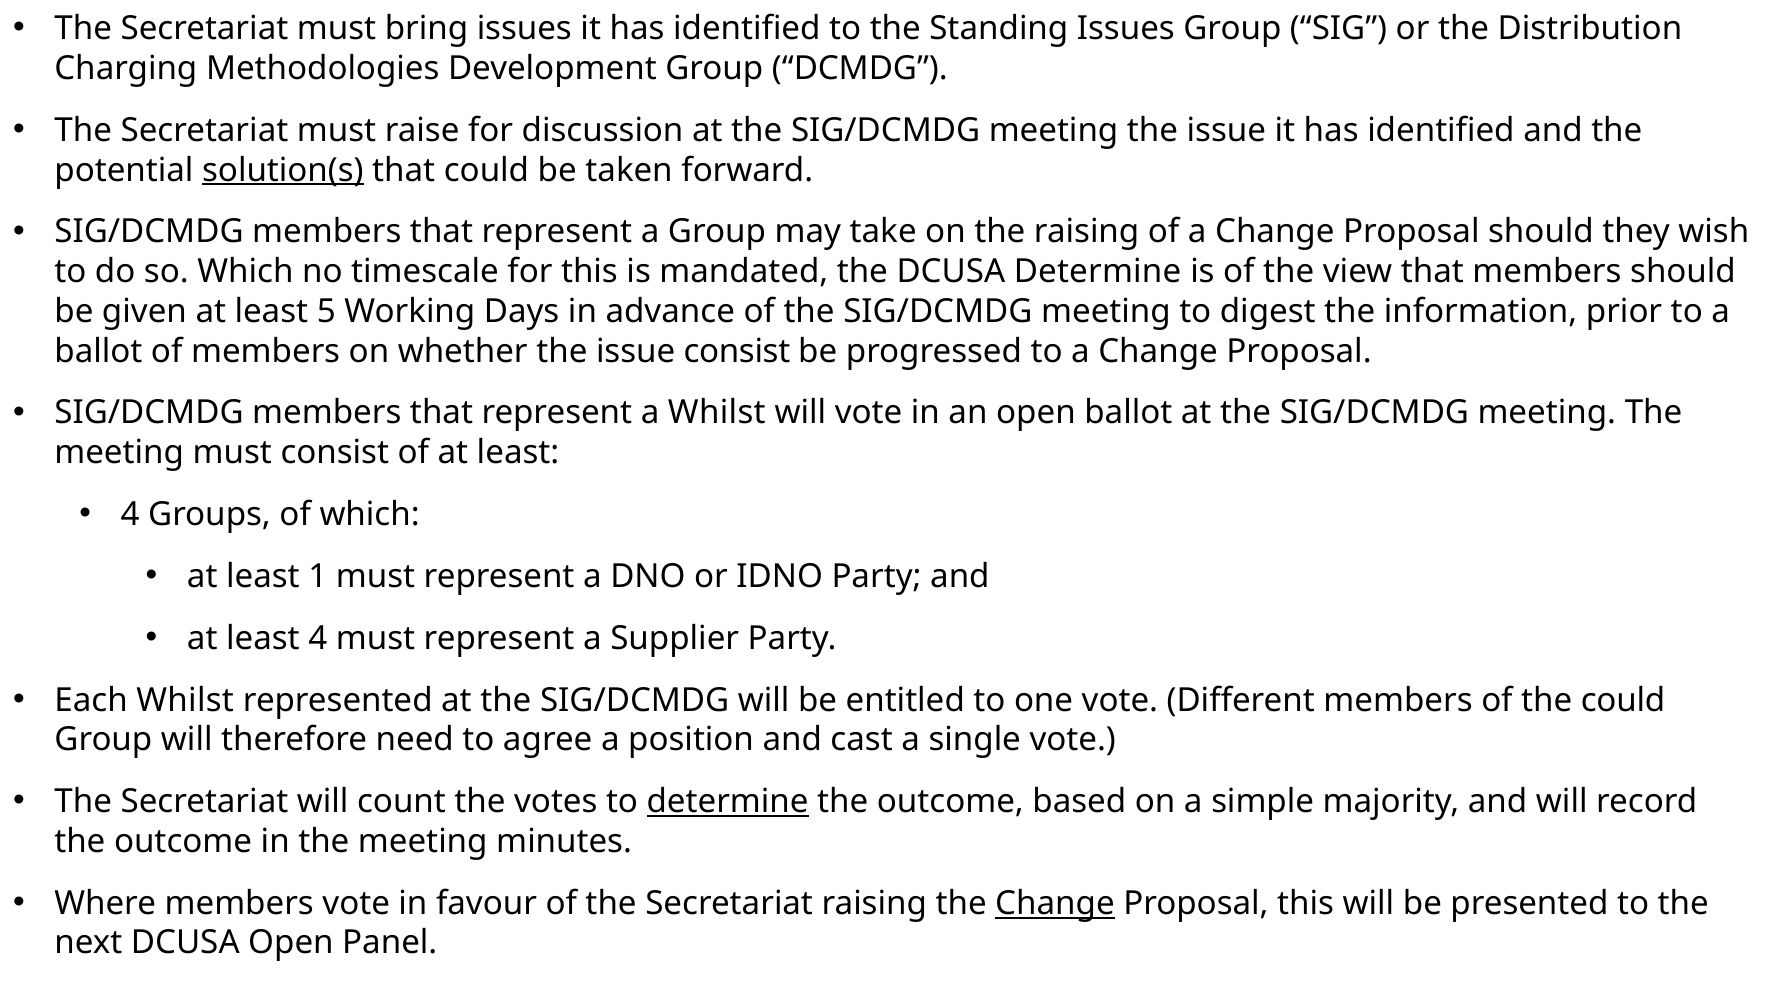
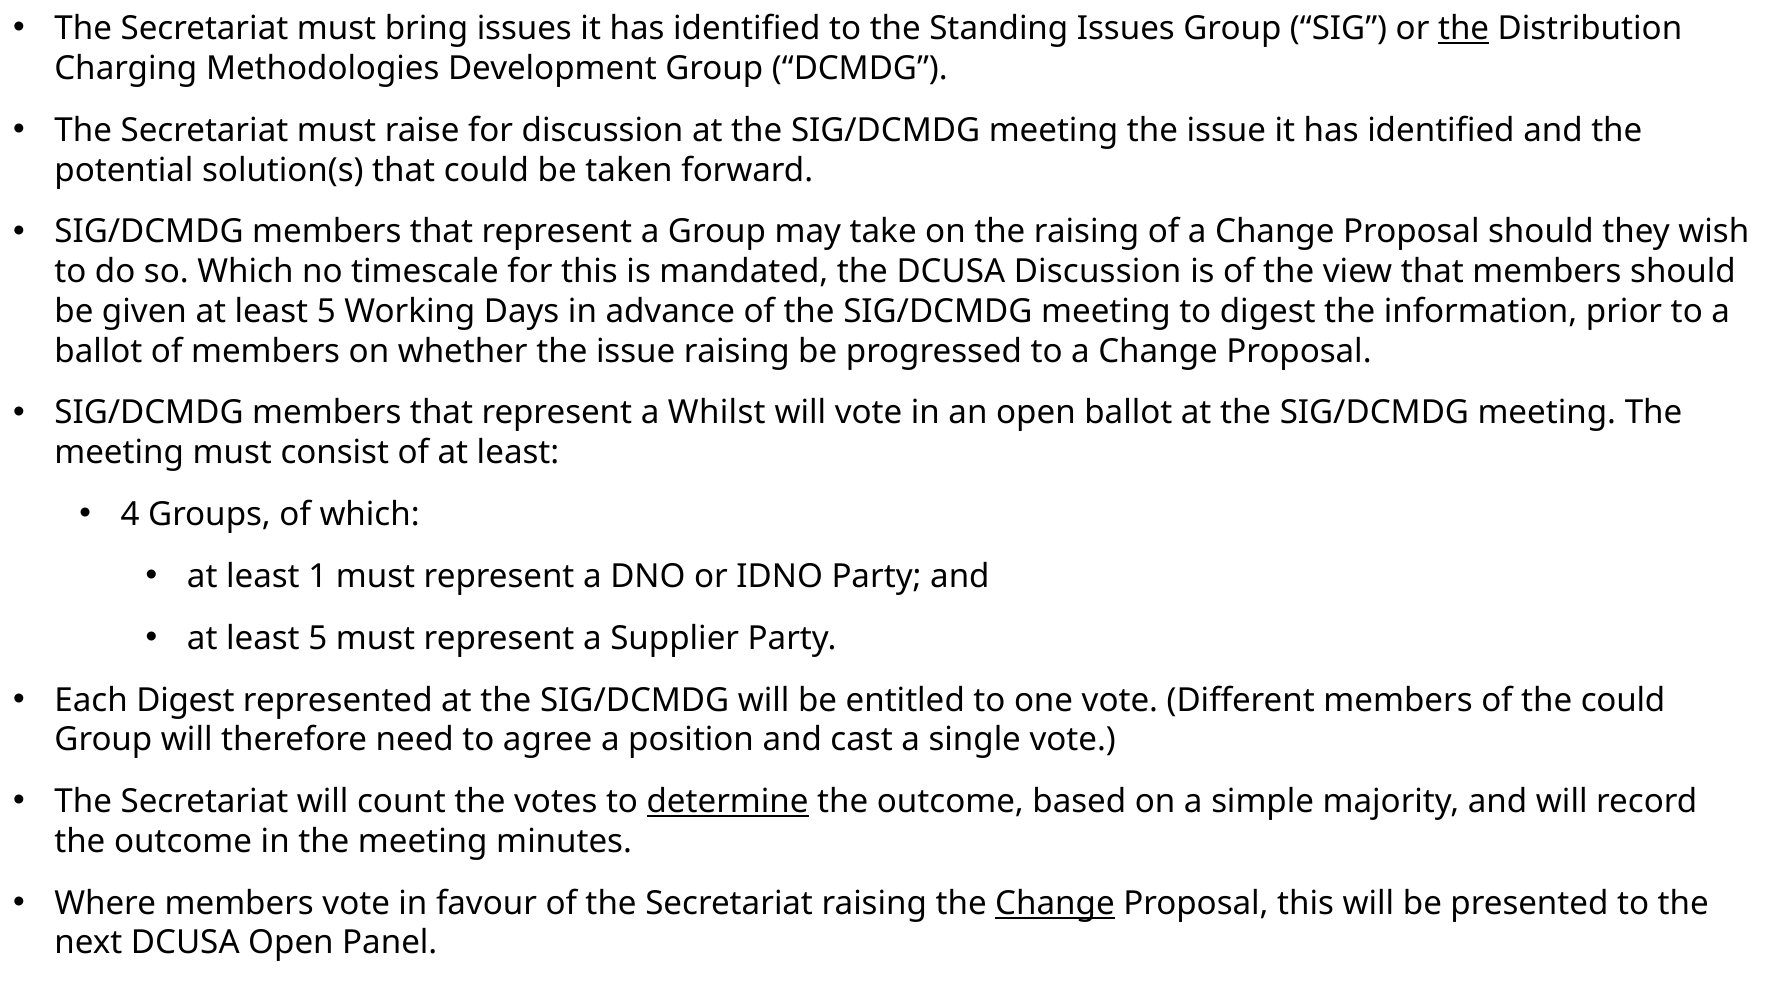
the at (1464, 29) underline: none -> present
solution(s underline: present -> none
DCUSA Determine: Determine -> Discussion
issue consist: consist -> raising
4 at (318, 638): 4 -> 5
Each Whilst: Whilst -> Digest
